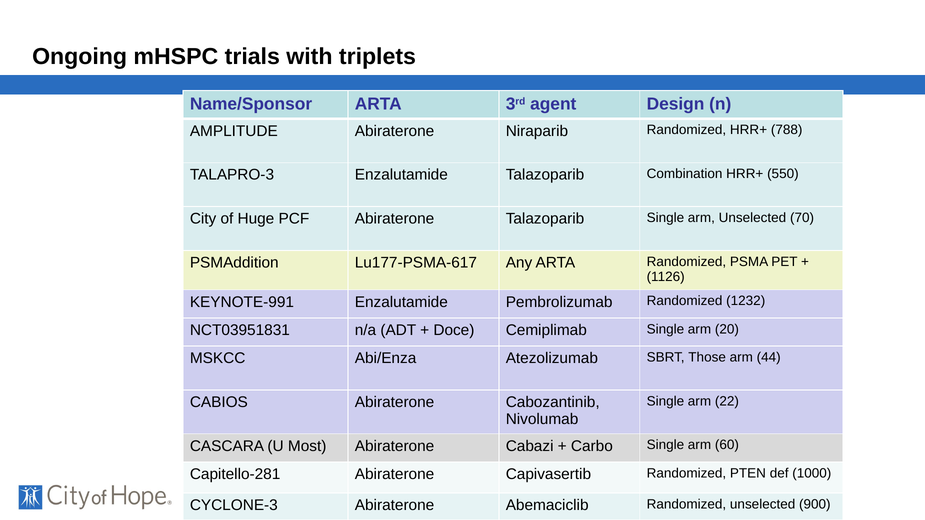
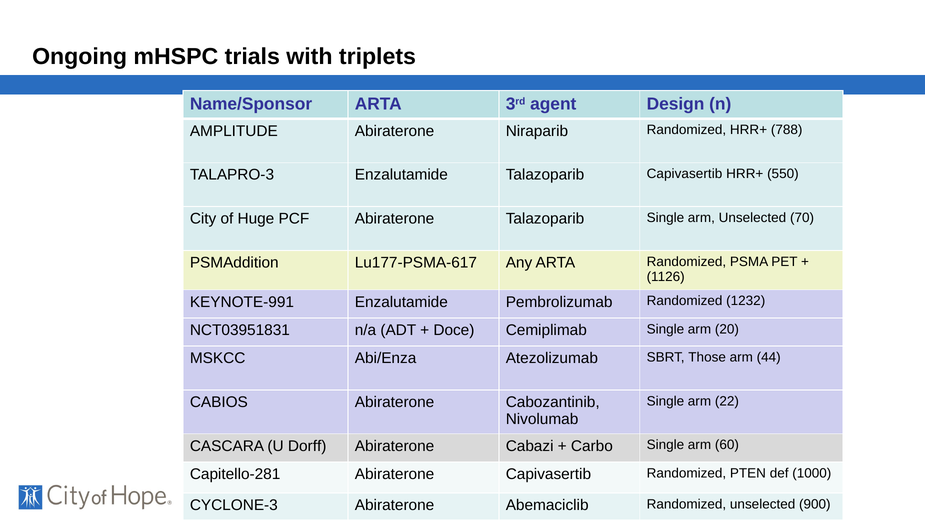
Talazoparib Combination: Combination -> Capivasertib
Most: Most -> Dorff
